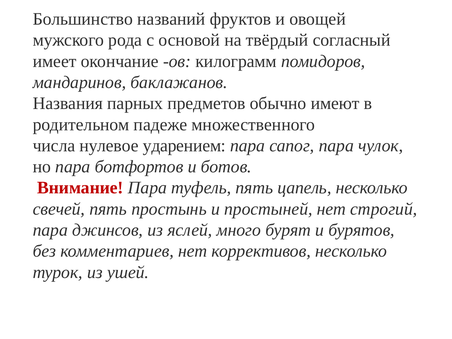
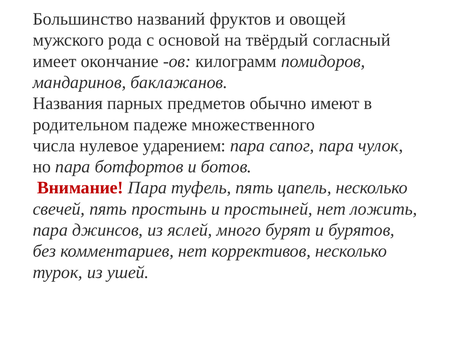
строгий: строгий -> ложить
